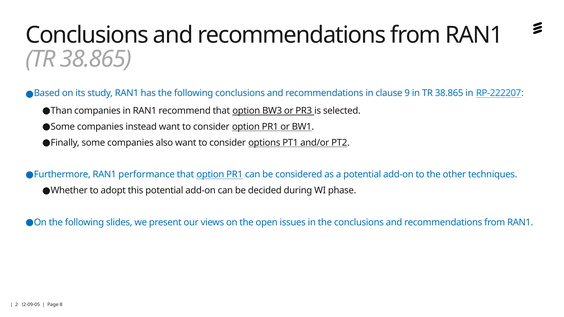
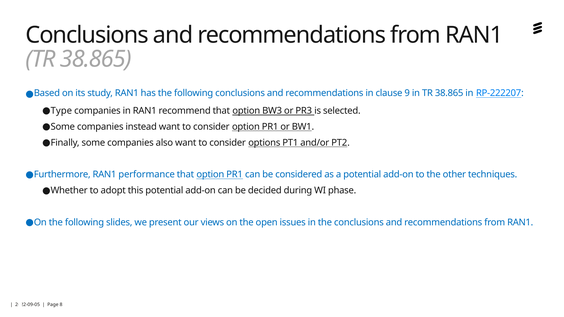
Than: Than -> Type
